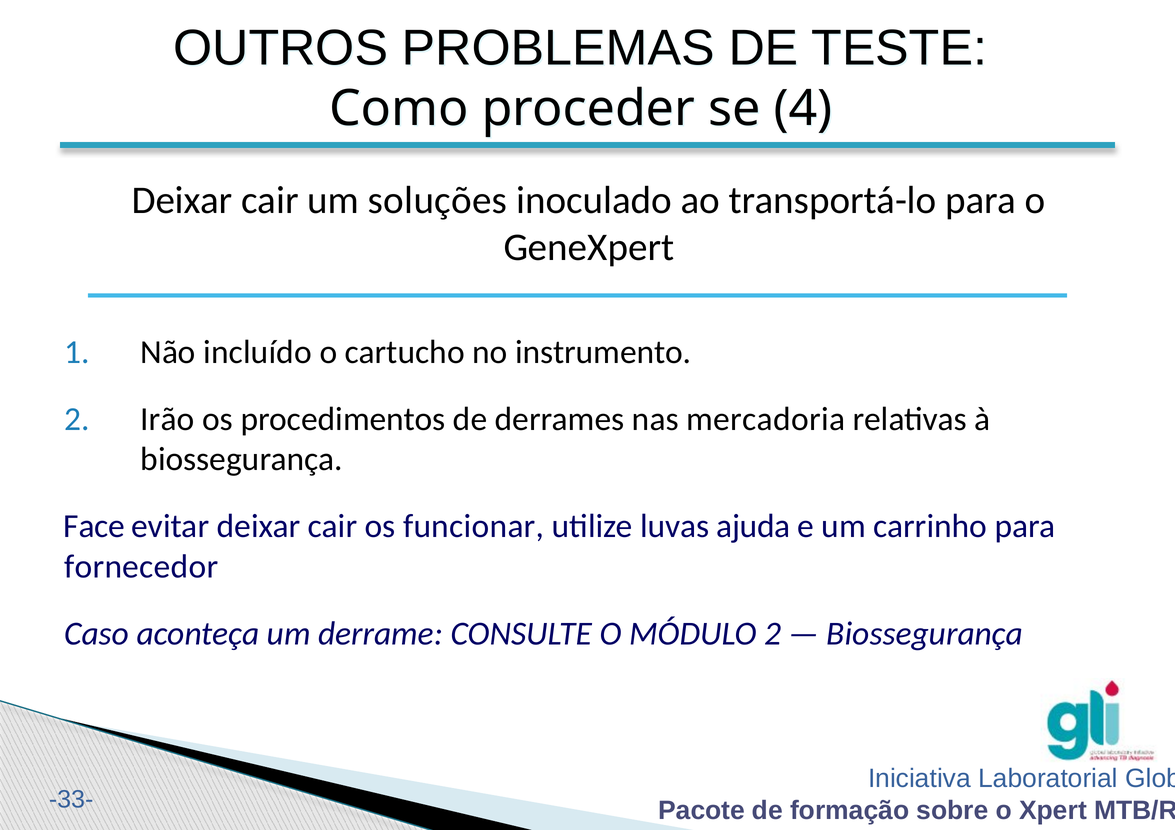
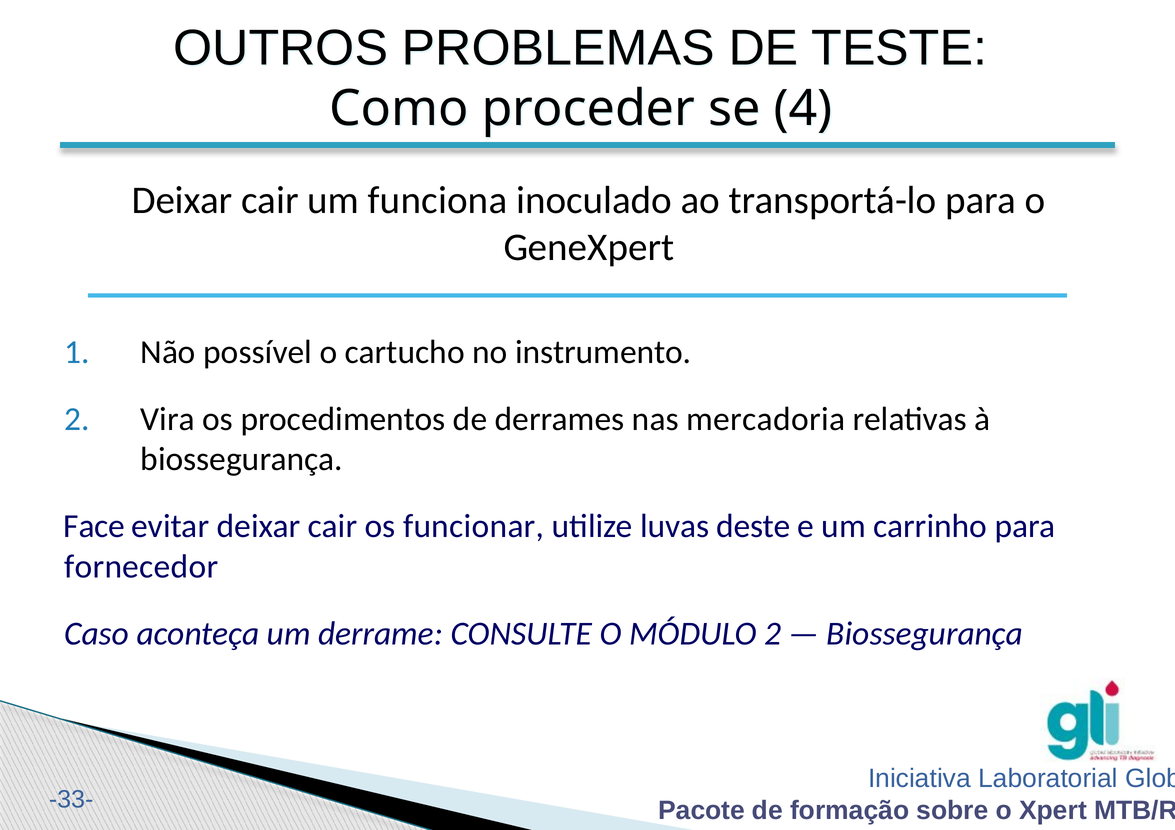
soluções: soluções -> funciona
incluído: incluído -> possível
Irão: Irão -> Vira
ajuda: ajuda -> deste
